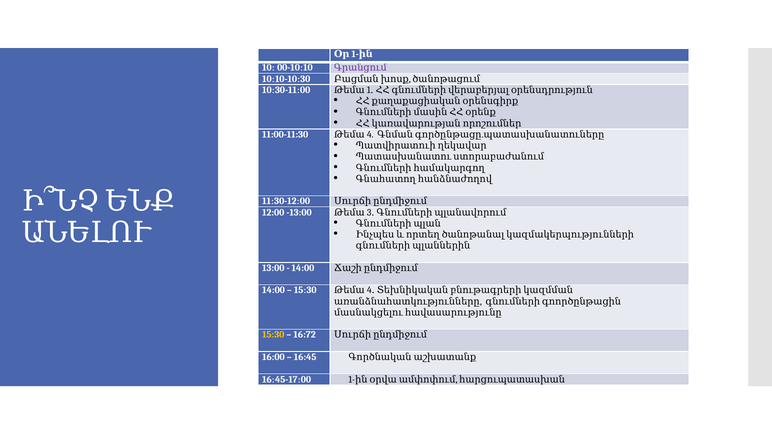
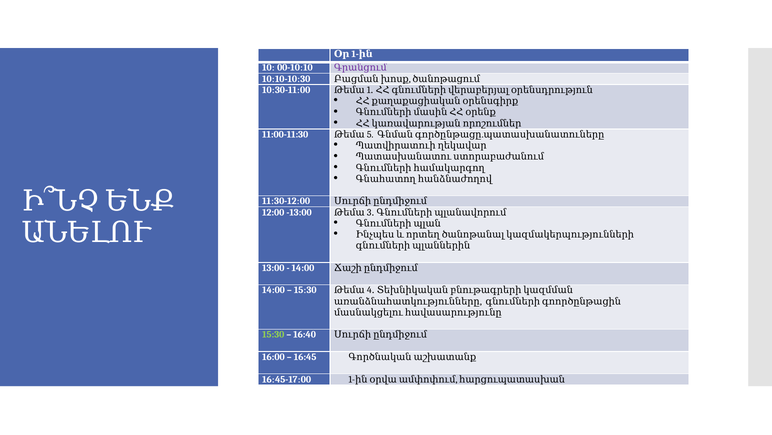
11:00-11:30 4: 4 -> 5
15:30 colour: yellow -> light green
16:72: 16:72 -> 16:40
